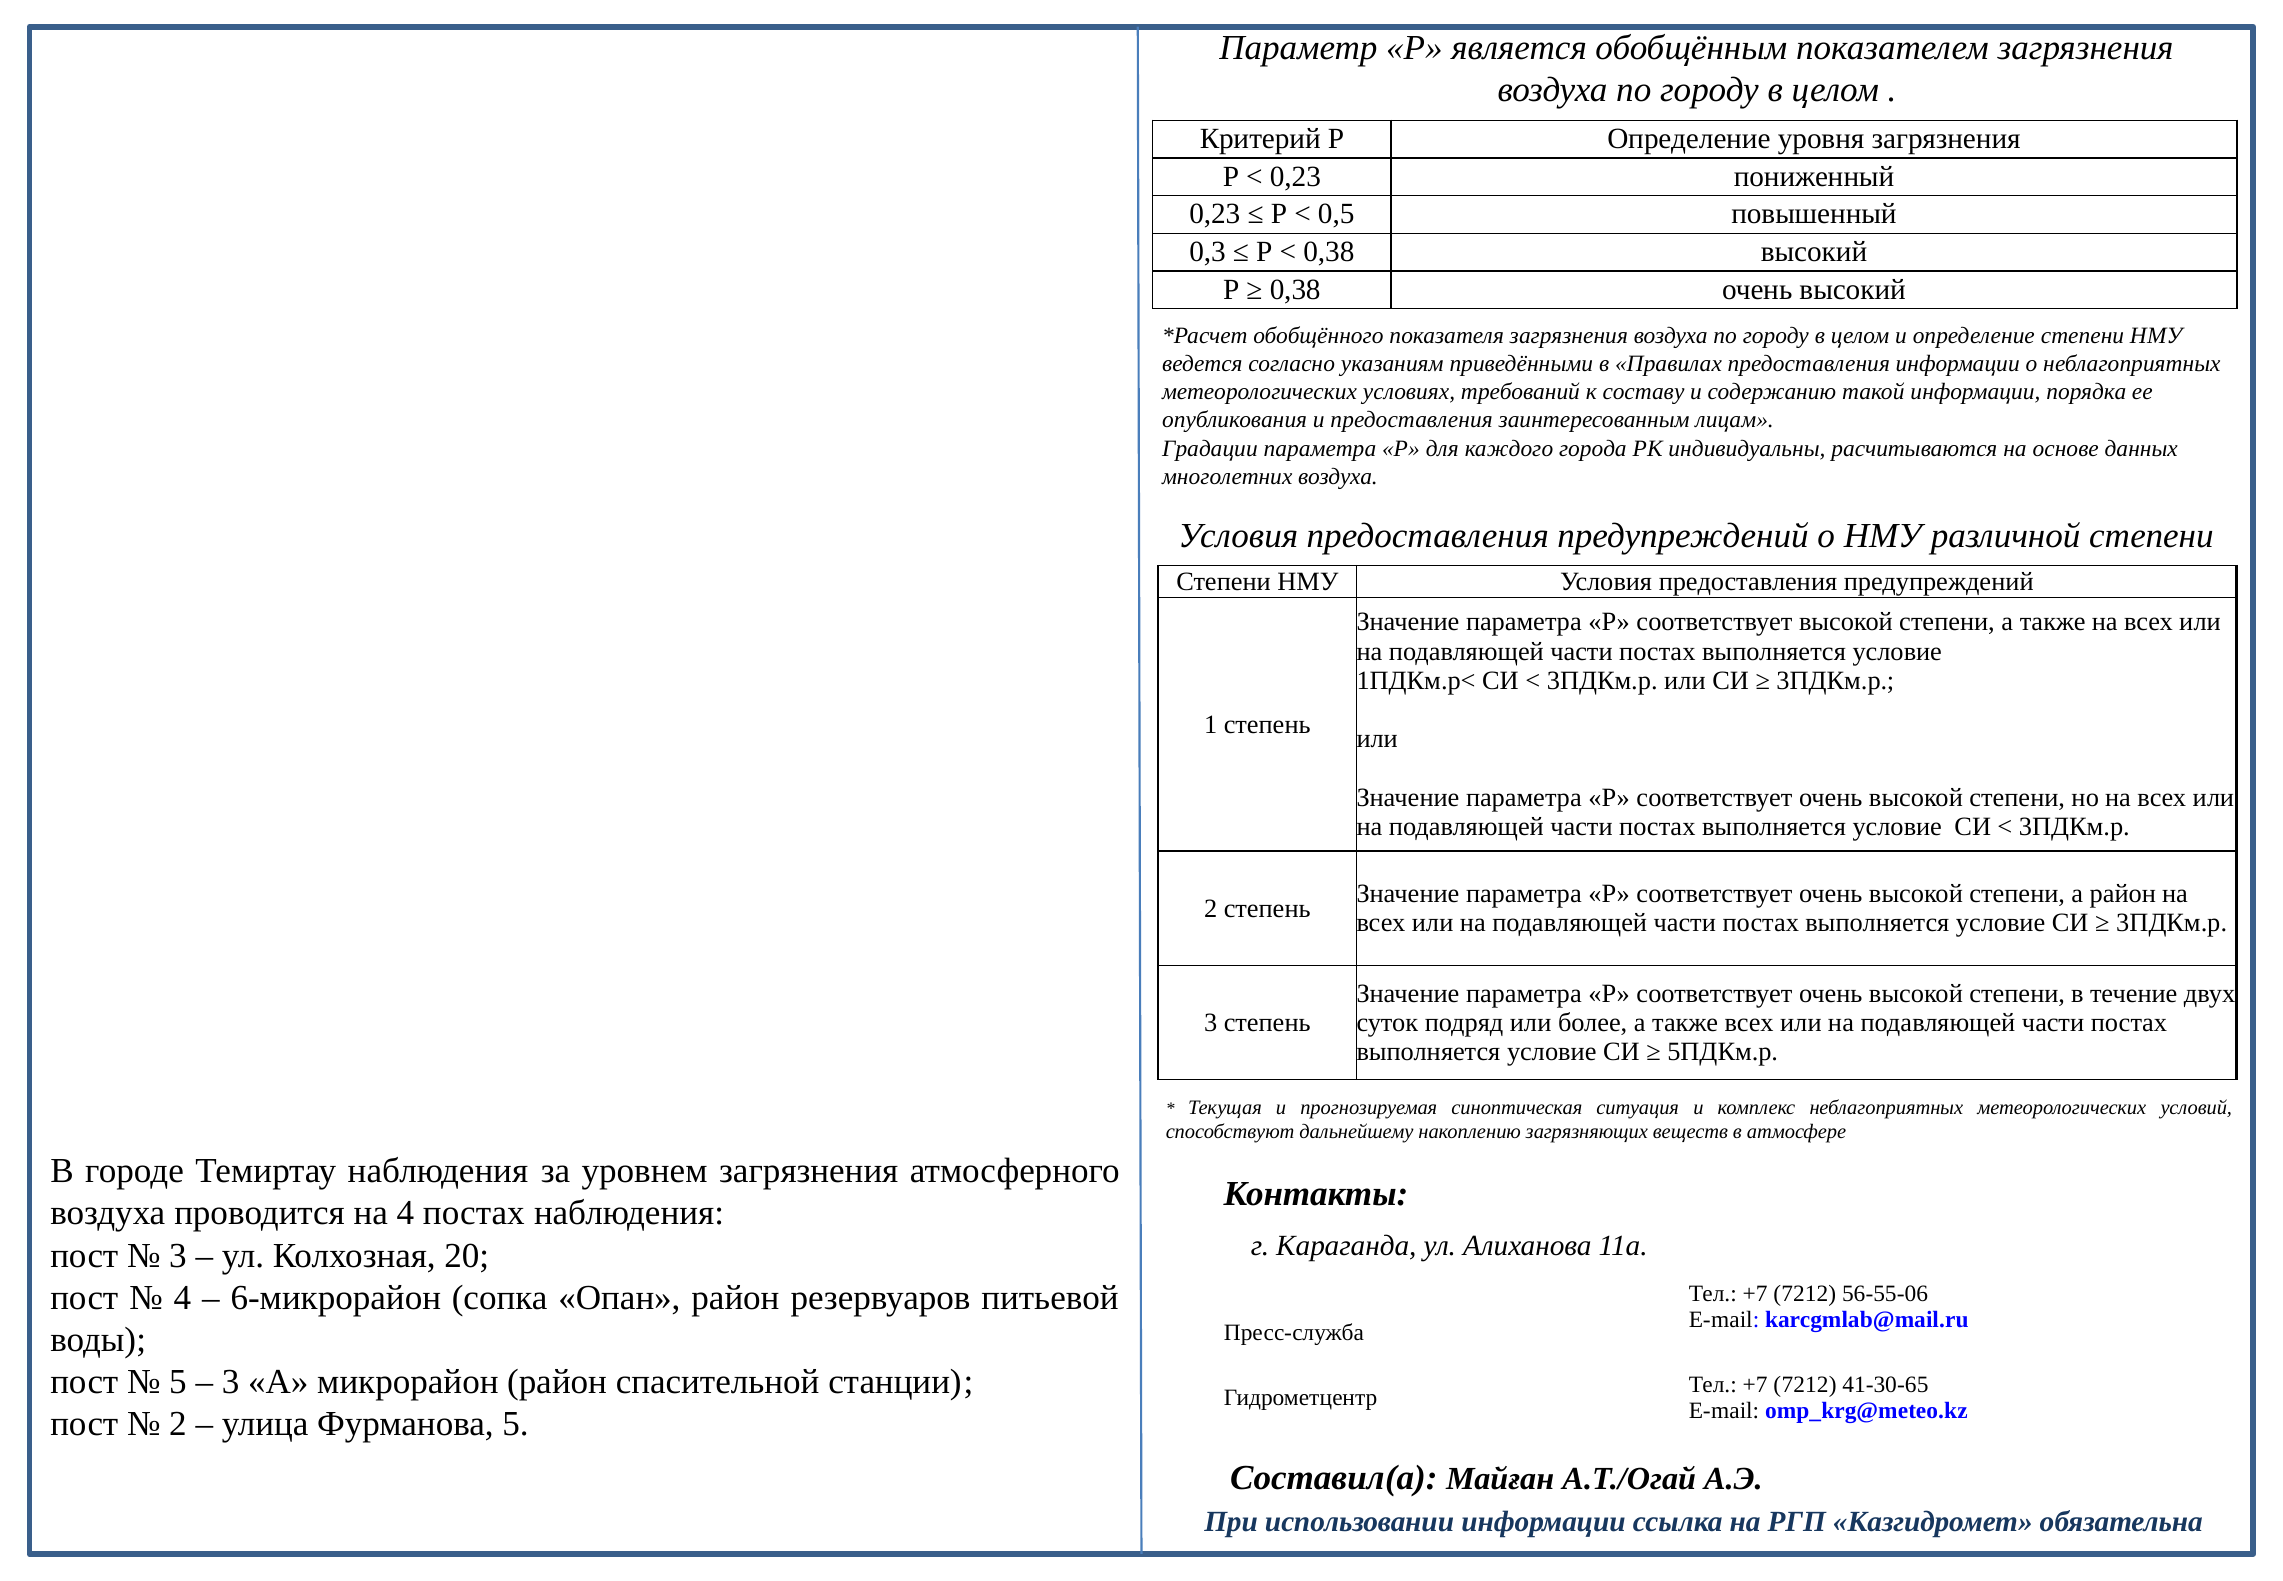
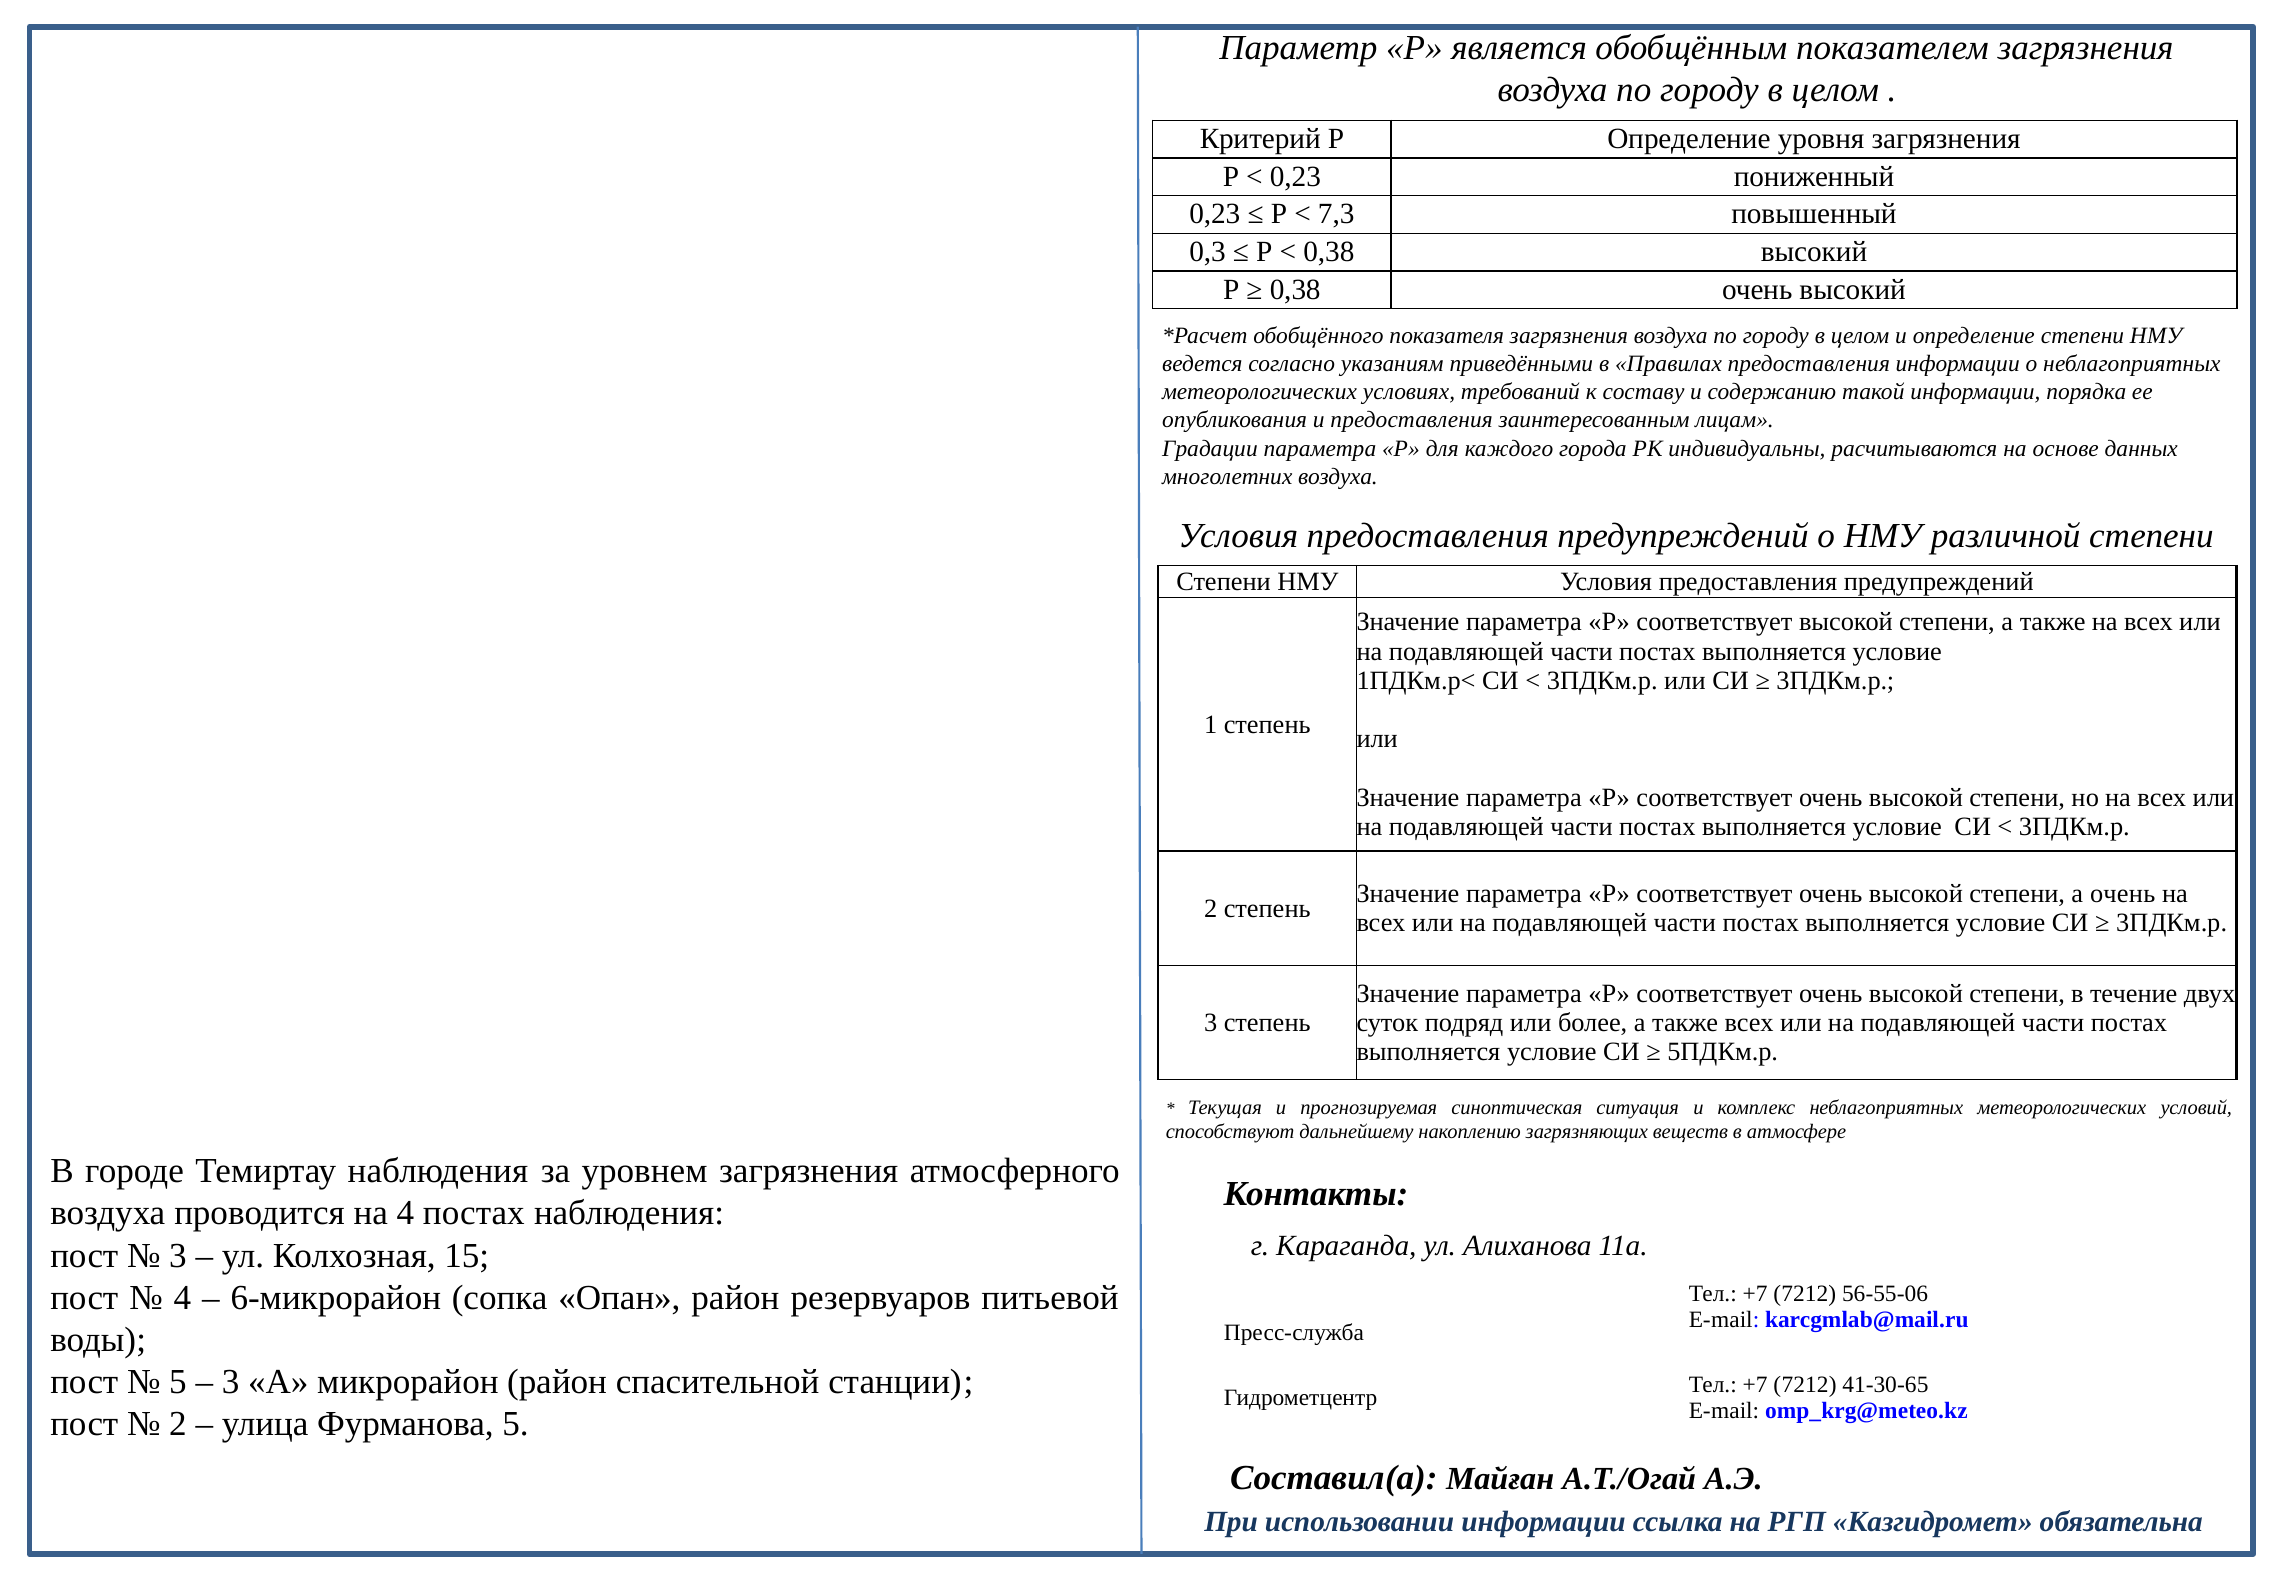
0,5: 0,5 -> 7,3
а район: район -> очень
20: 20 -> 15
